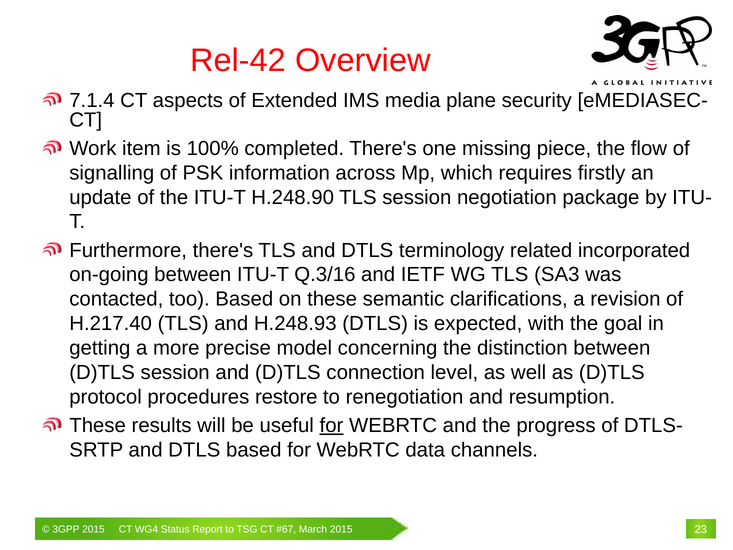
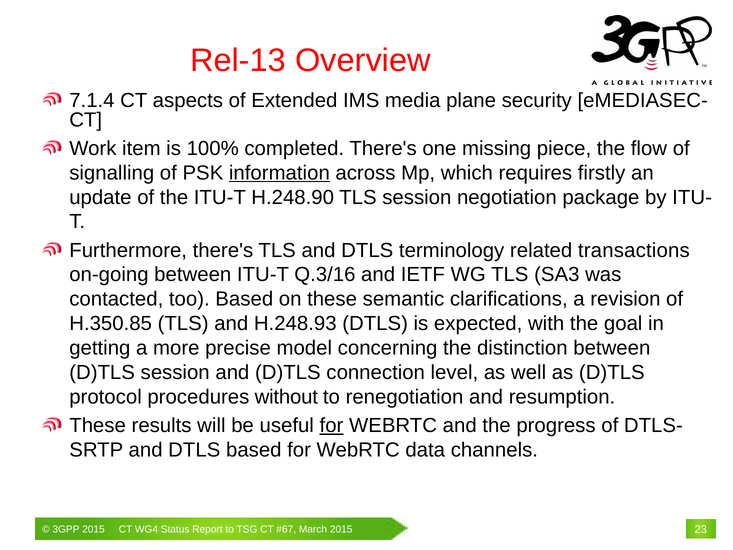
Rel-42: Rel-42 -> Rel-13
information underline: none -> present
incorporated: incorporated -> transactions
H.217.40: H.217.40 -> H.350.85
restore: restore -> without
